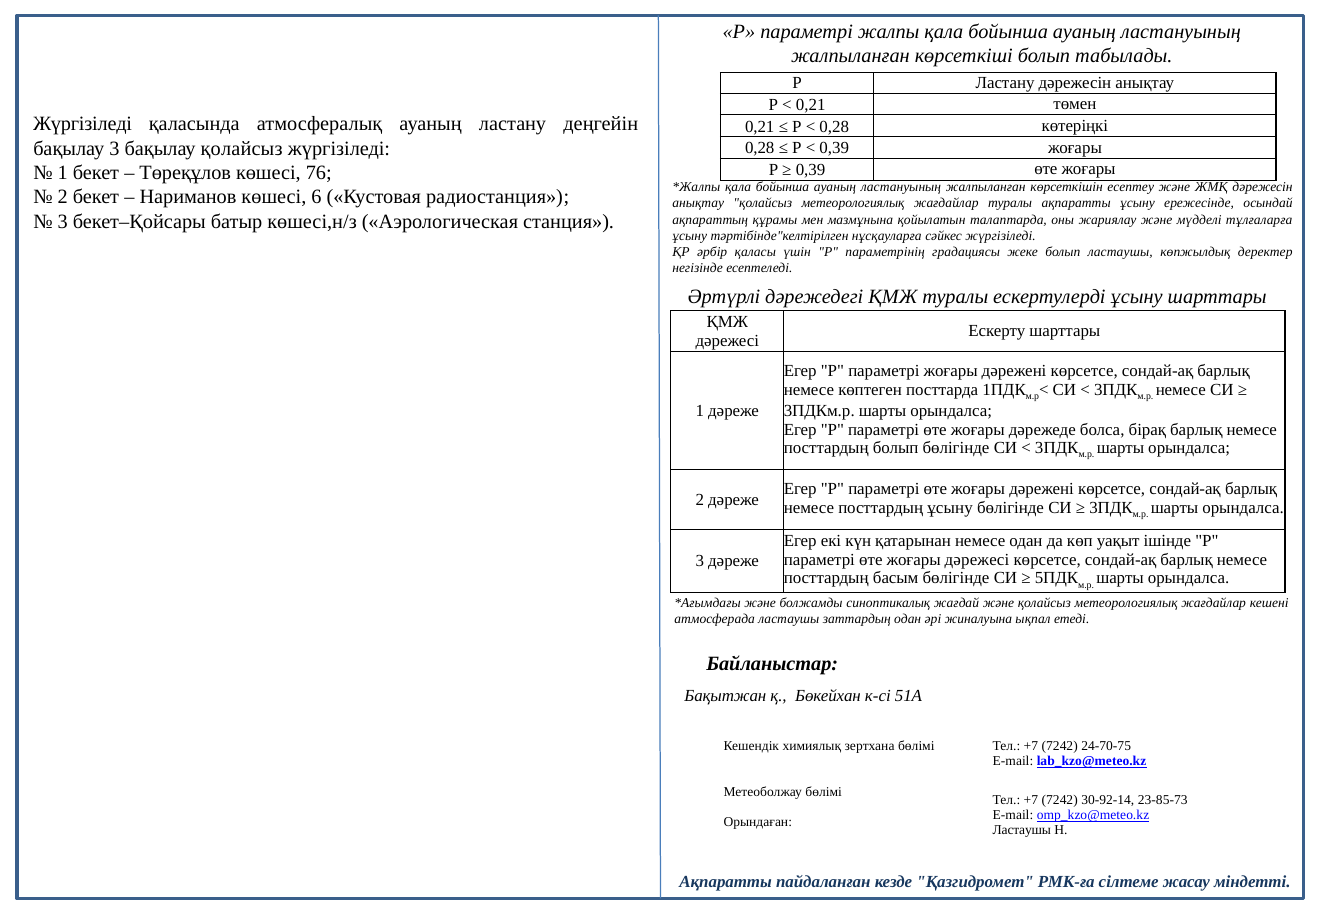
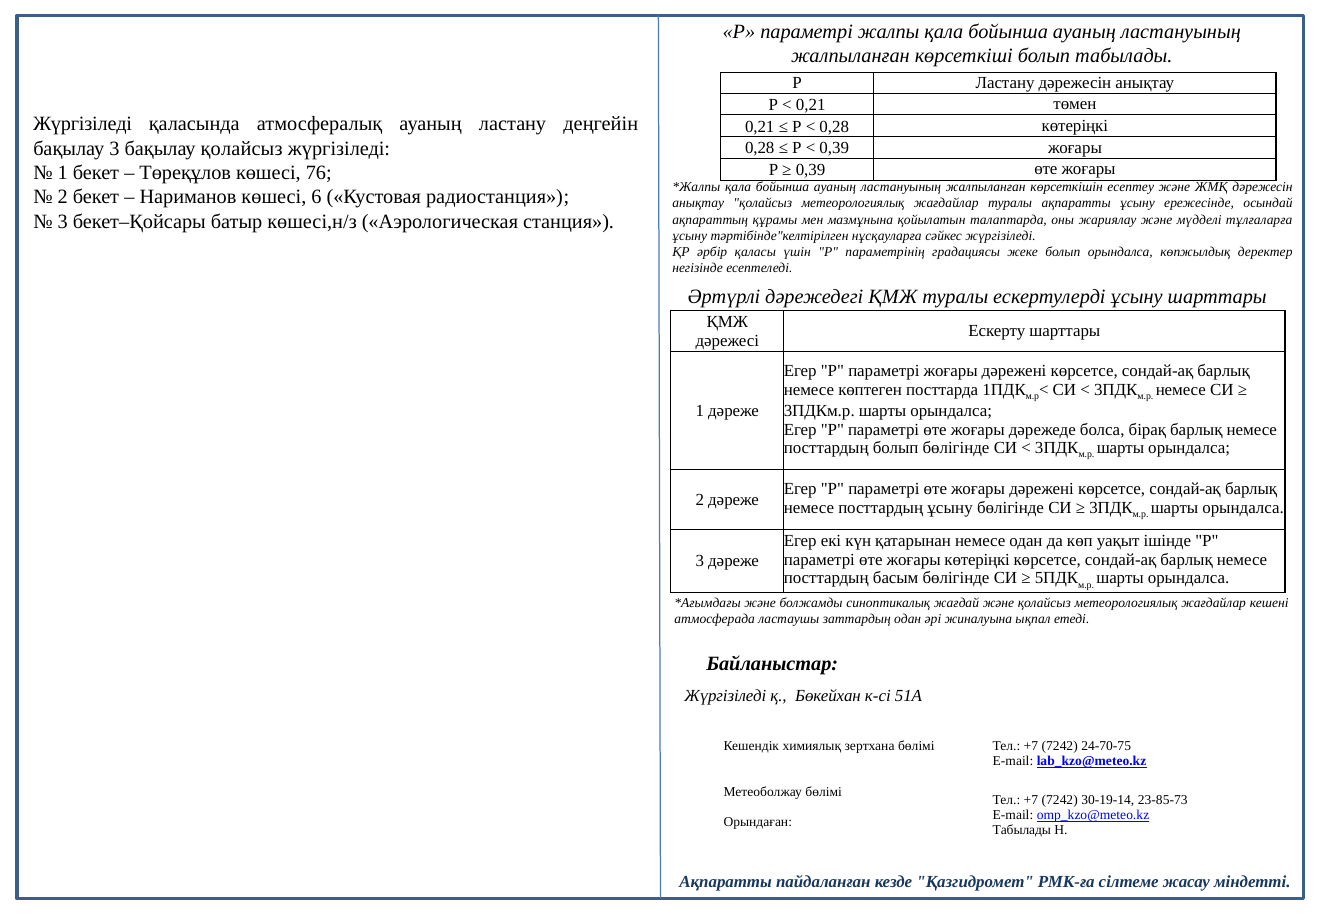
болып ластаушы: ластаушы -> орындалса
жоғары дәрежесі: дәрежесі -> көтеріңкі
Бақытжан at (725, 696): Бақытжан -> Жүргізіледі
30-92-14: 30-92-14 -> 30-19-14
Ластаушы at (1022, 830): Ластаушы -> Табылады
